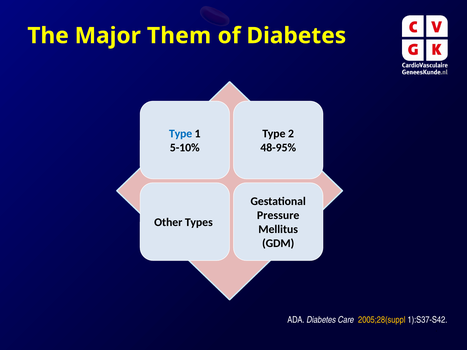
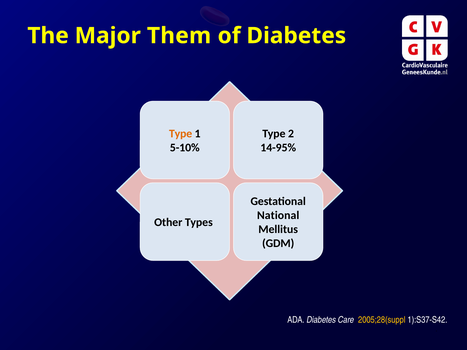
Type at (181, 134) colour: blue -> orange
48-95%: 48-95% -> 14-95%
Pressure: Pressure -> National
